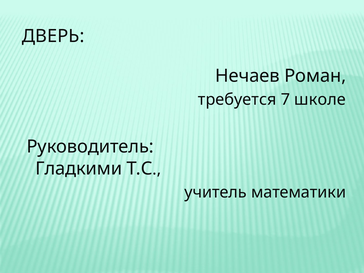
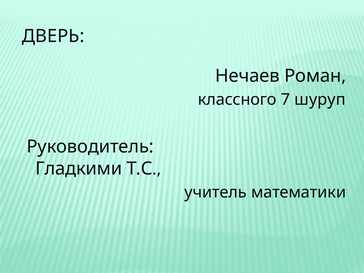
требуется: требуется -> классного
школе: школе -> шуруп
